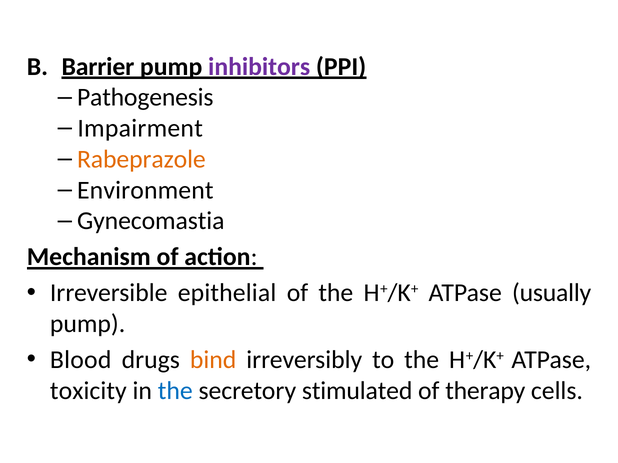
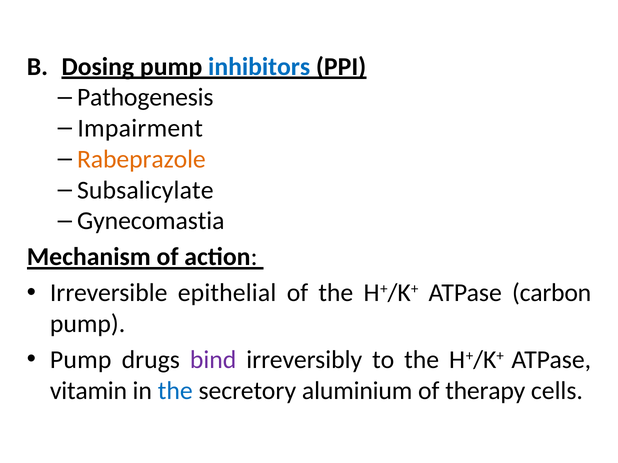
Barrier: Barrier -> Dosing
inhibitors colour: purple -> blue
Environment: Environment -> Subsalicylate
usually: usually -> carbon
Blood at (81, 360): Blood -> Pump
bind colour: orange -> purple
toxicity: toxicity -> vitamin
stimulated: stimulated -> aluminium
